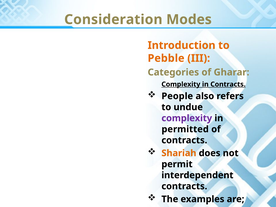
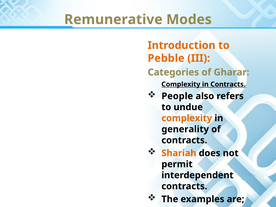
Consideration: Consideration -> Remunerative
complexity at (187, 118) colour: purple -> orange
permitted: permitted -> generality
